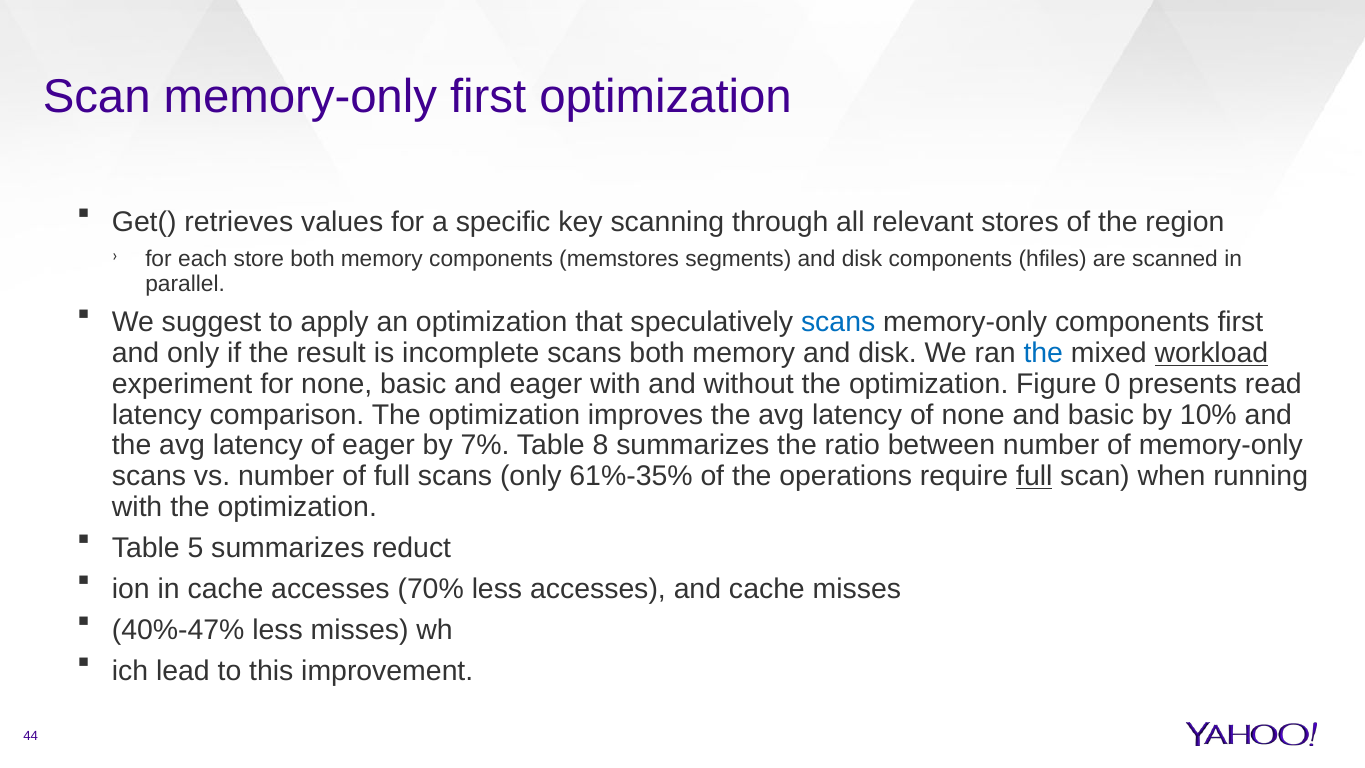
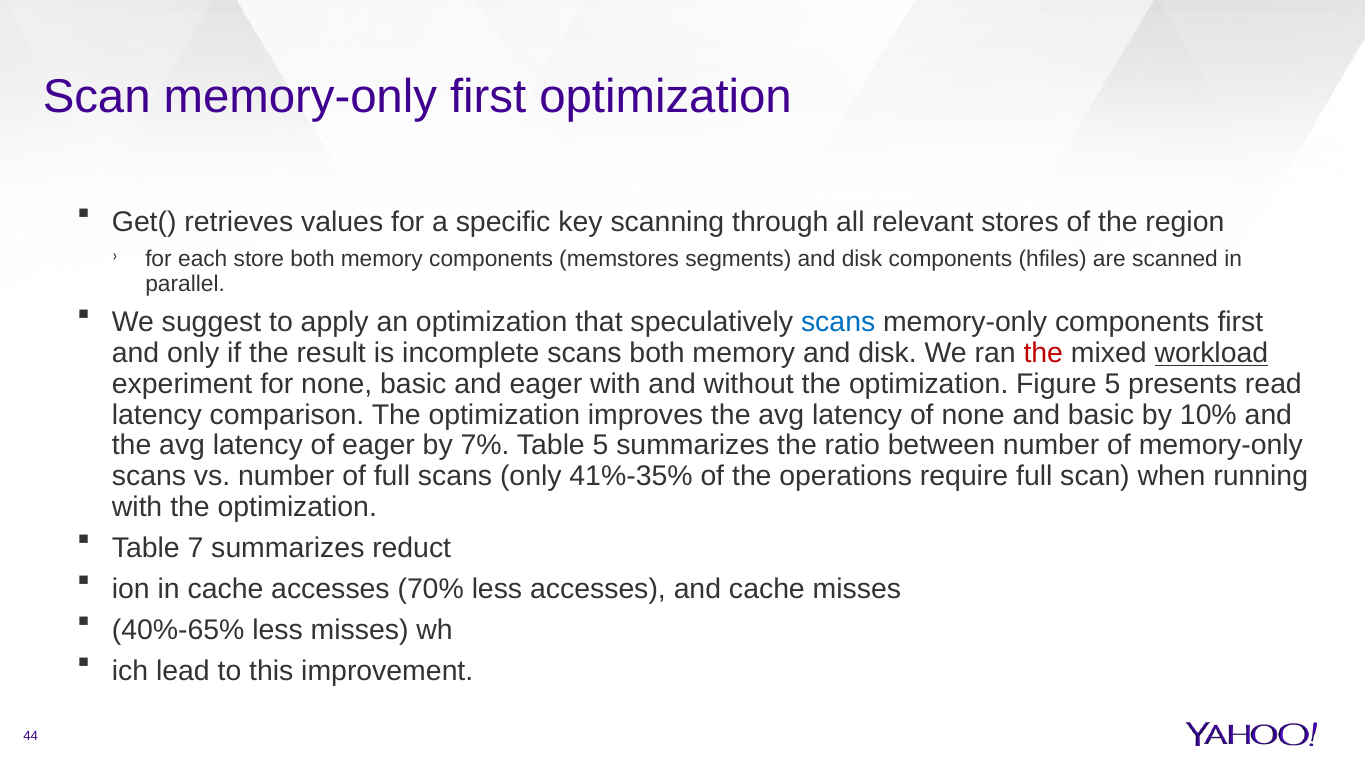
the at (1043, 353) colour: blue -> red
Figure 0: 0 -> 5
Table 8: 8 -> 5
61%-35%: 61%-35% -> 41%-35%
full at (1034, 476) underline: present -> none
5: 5 -> 7
40%-47%: 40%-47% -> 40%-65%
